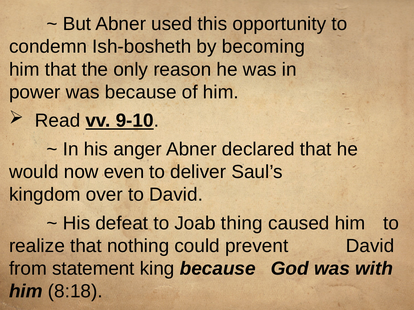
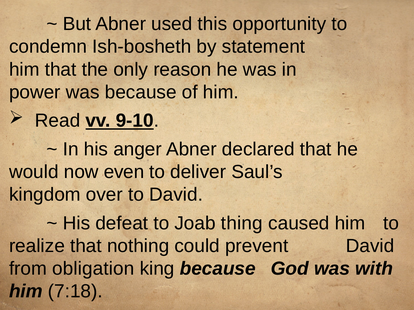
becoming: becoming -> statement
statement: statement -> obligation
8:18: 8:18 -> 7:18
